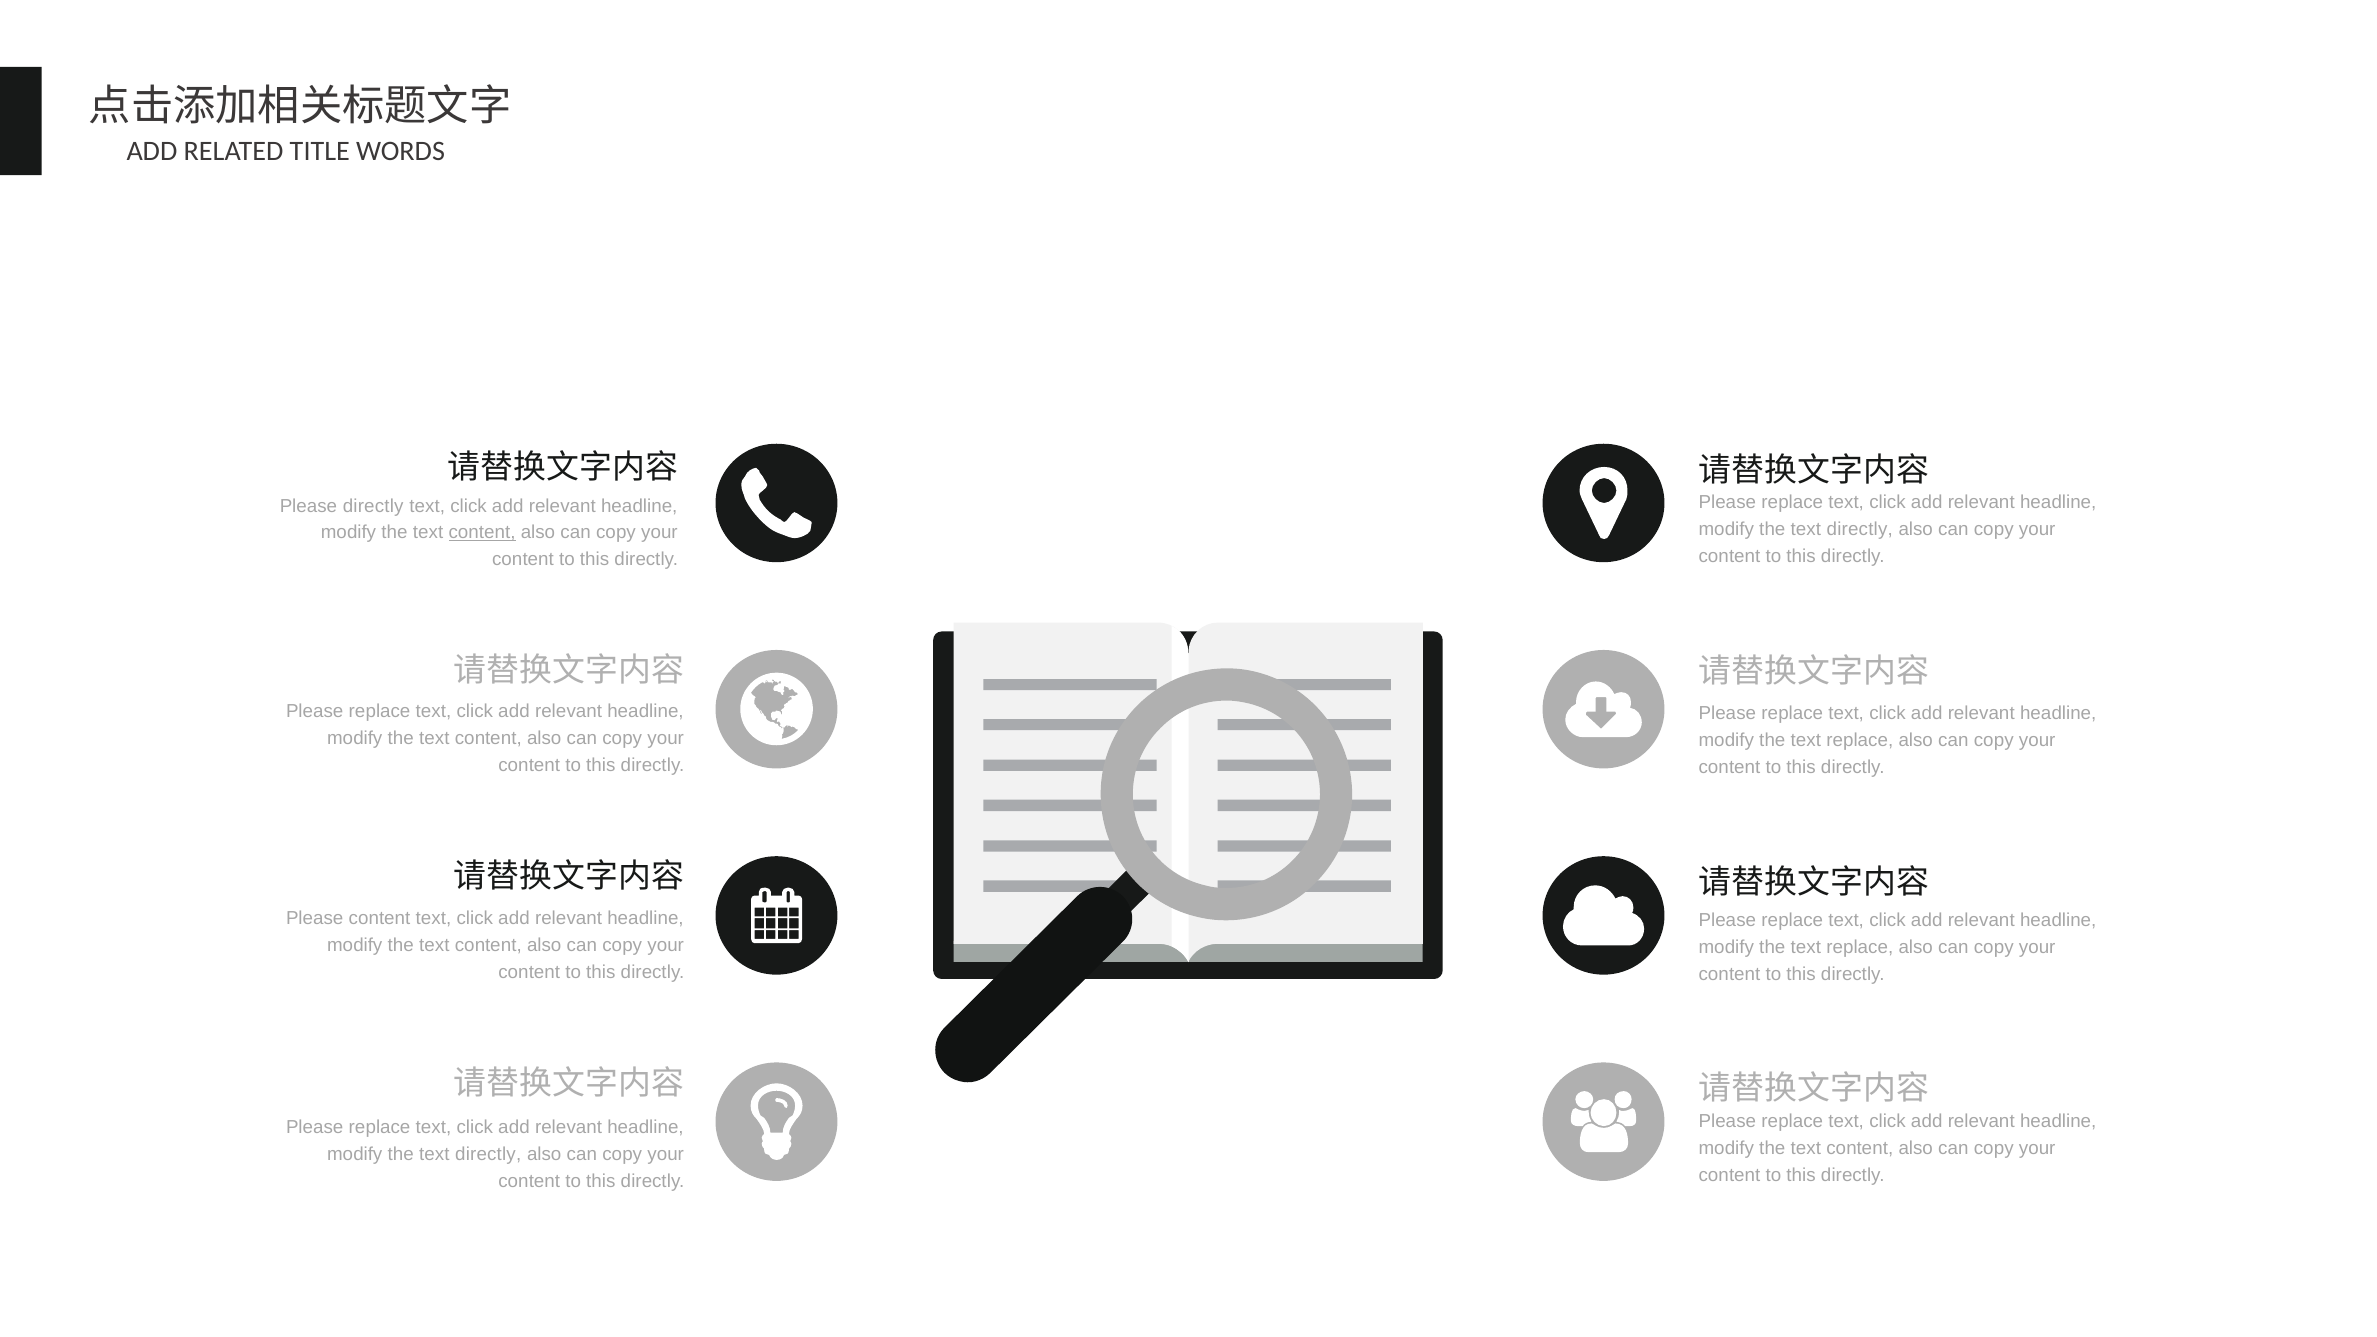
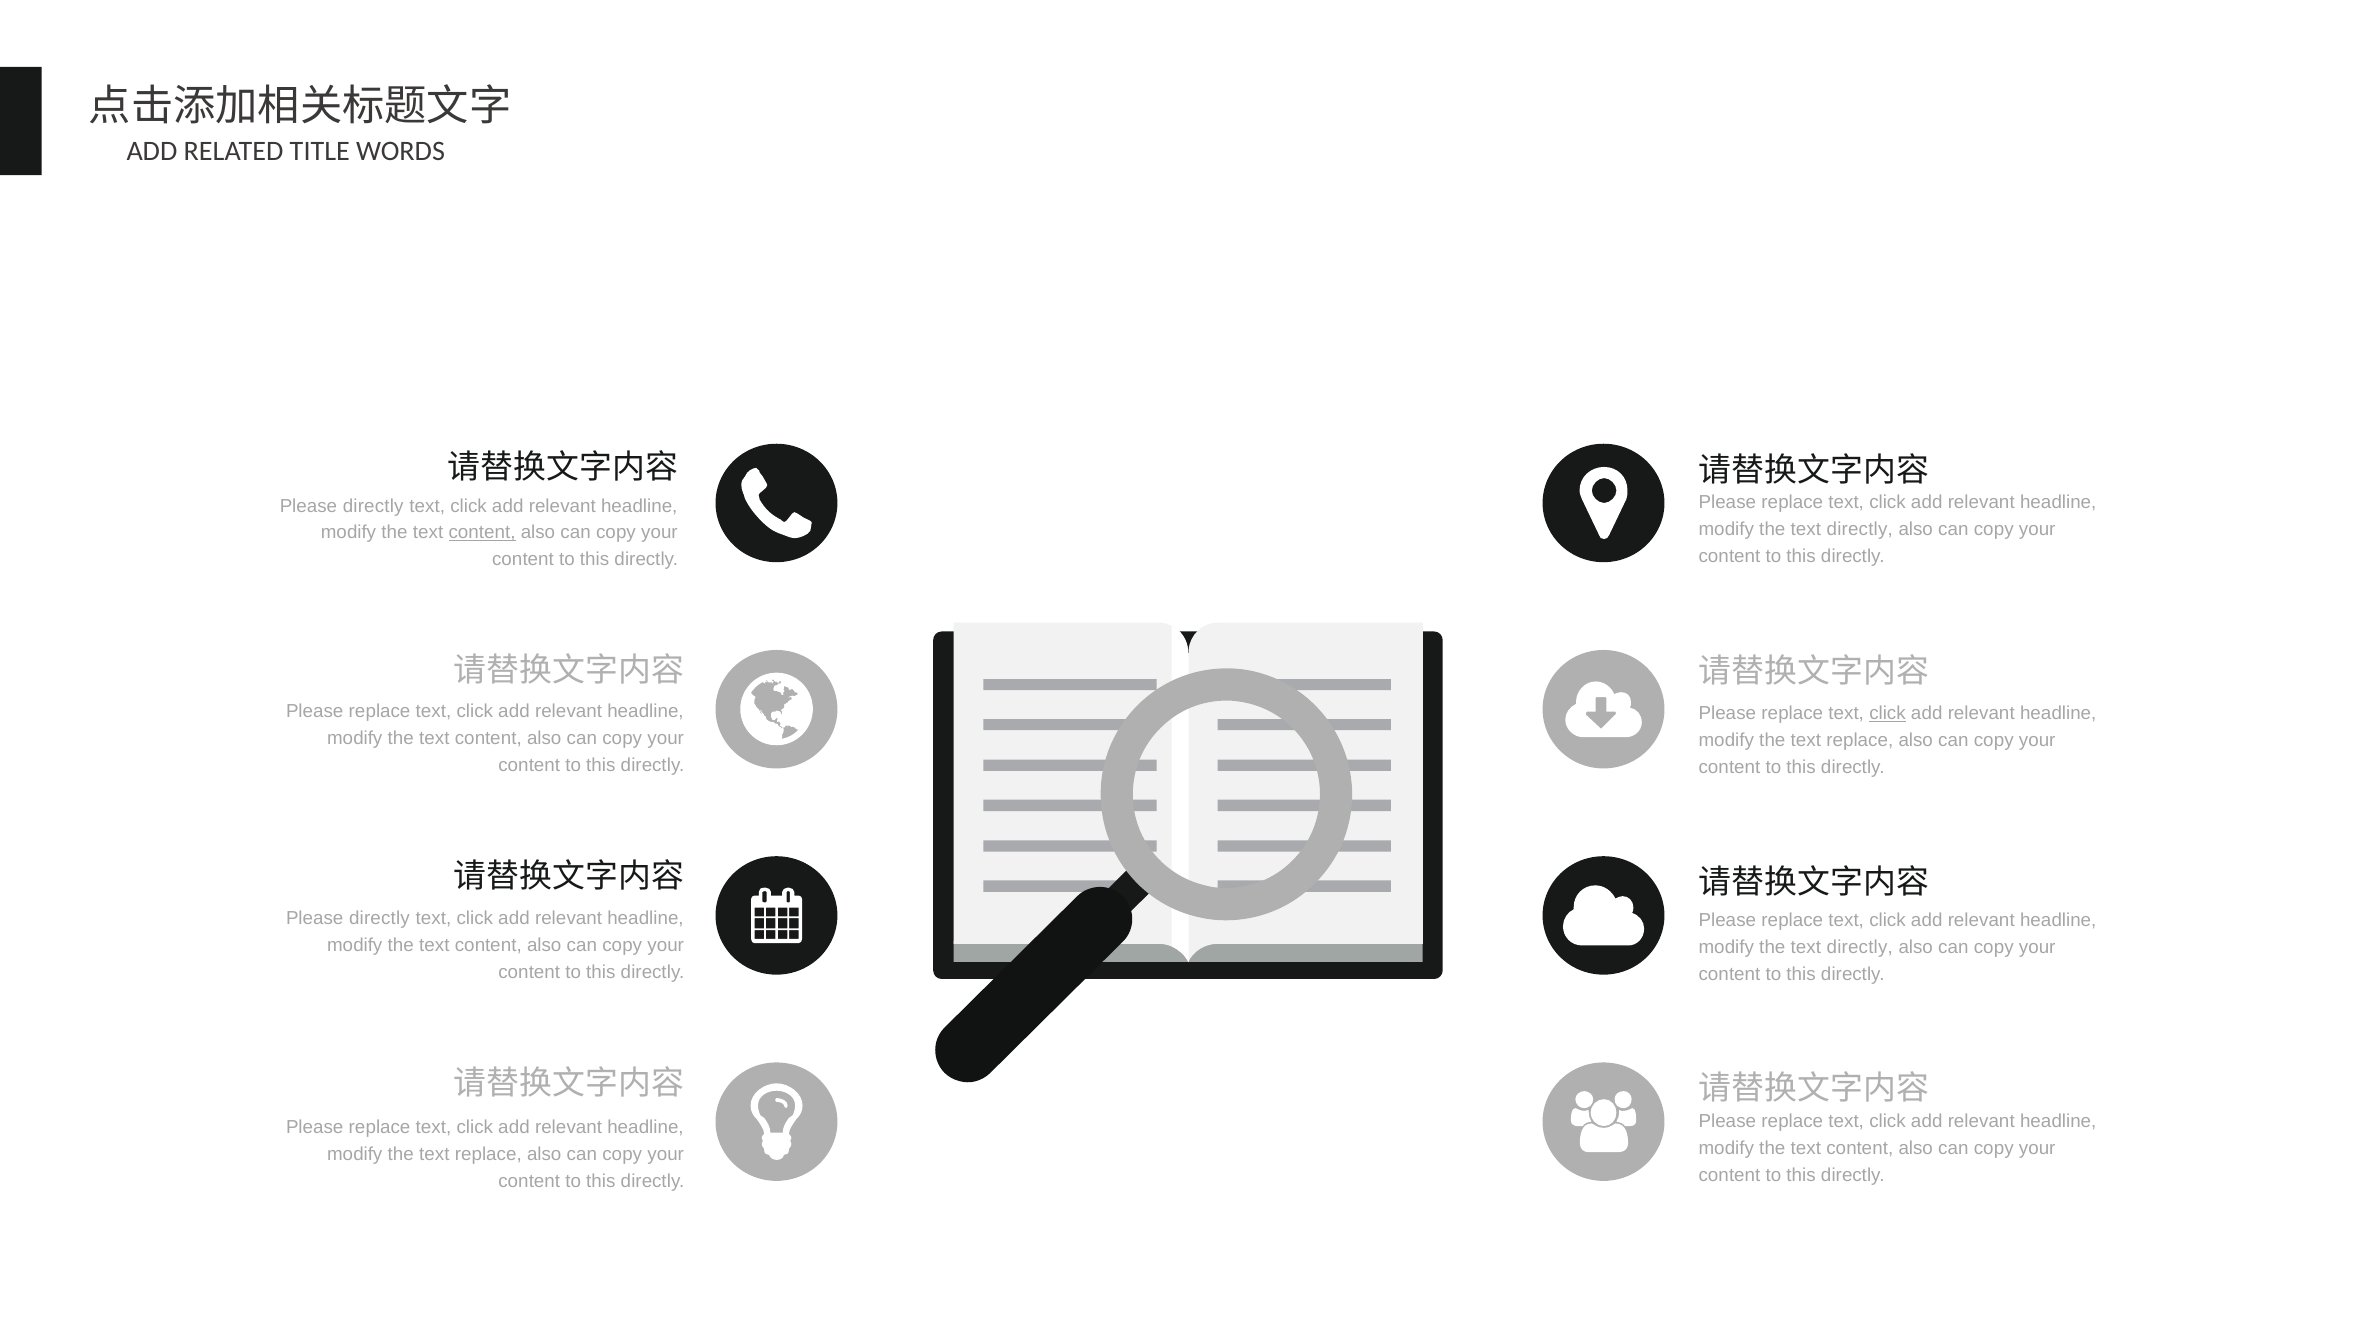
click at (1888, 714) underline: none -> present
content at (380, 918): content -> directly
replace at (1860, 947): replace -> directly
directly at (488, 1154): directly -> replace
